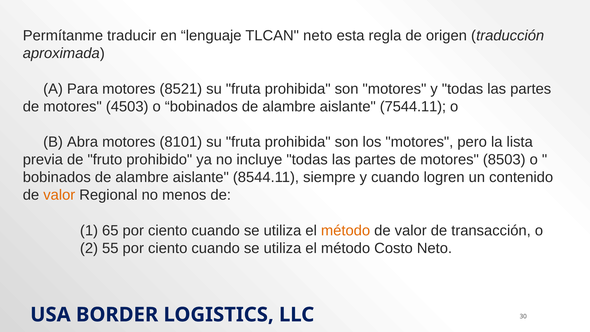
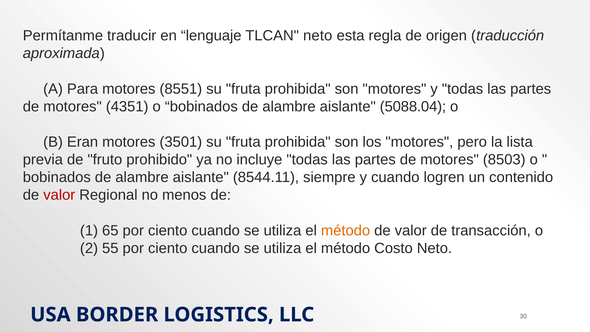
8521: 8521 -> 8551
4503: 4503 -> 4351
7544.11: 7544.11 -> 5088.04
Abra: Abra -> Eran
8101: 8101 -> 3501
valor at (59, 195) colour: orange -> red
